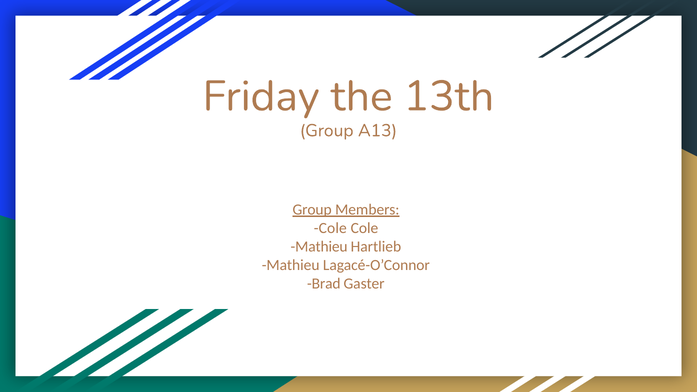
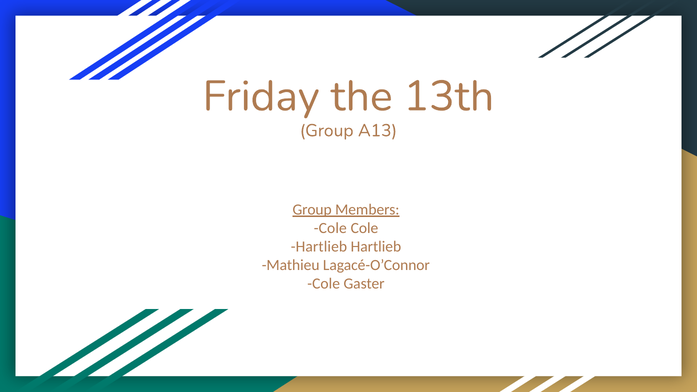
Mathieu at (319, 247): Mathieu -> Hartlieb
Brad at (324, 284): Brad -> Cole
